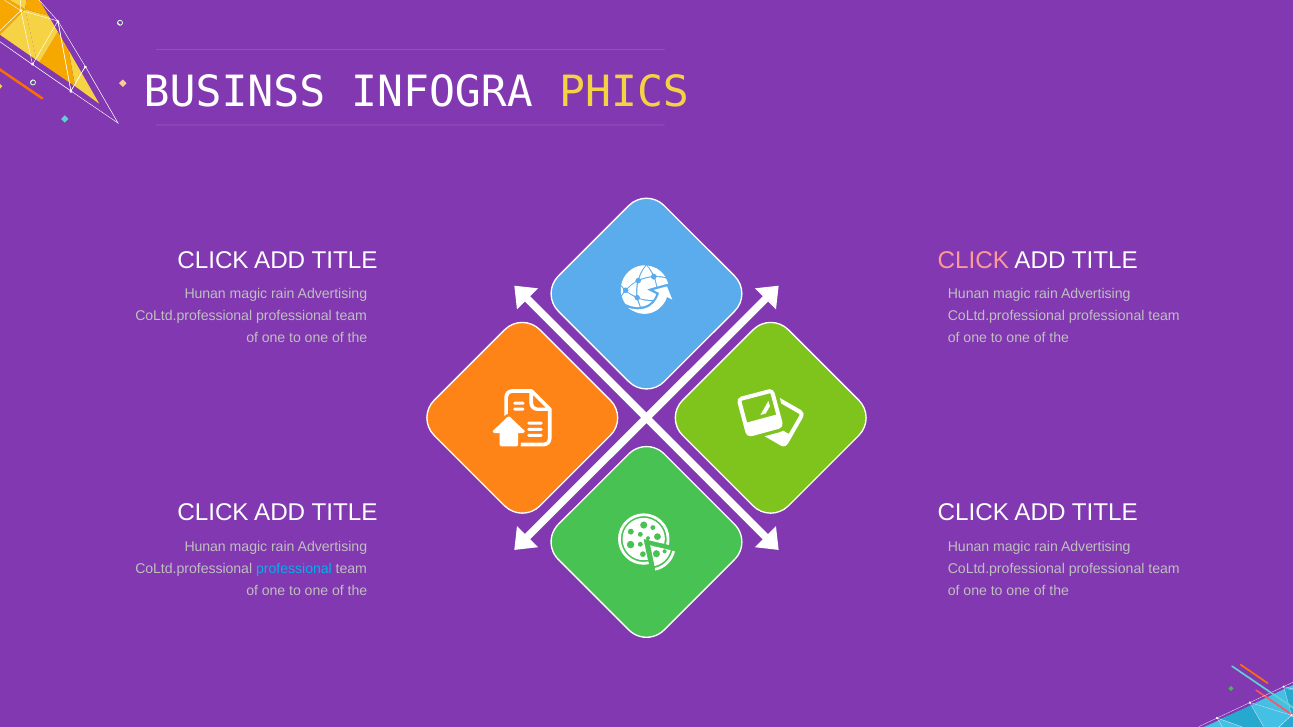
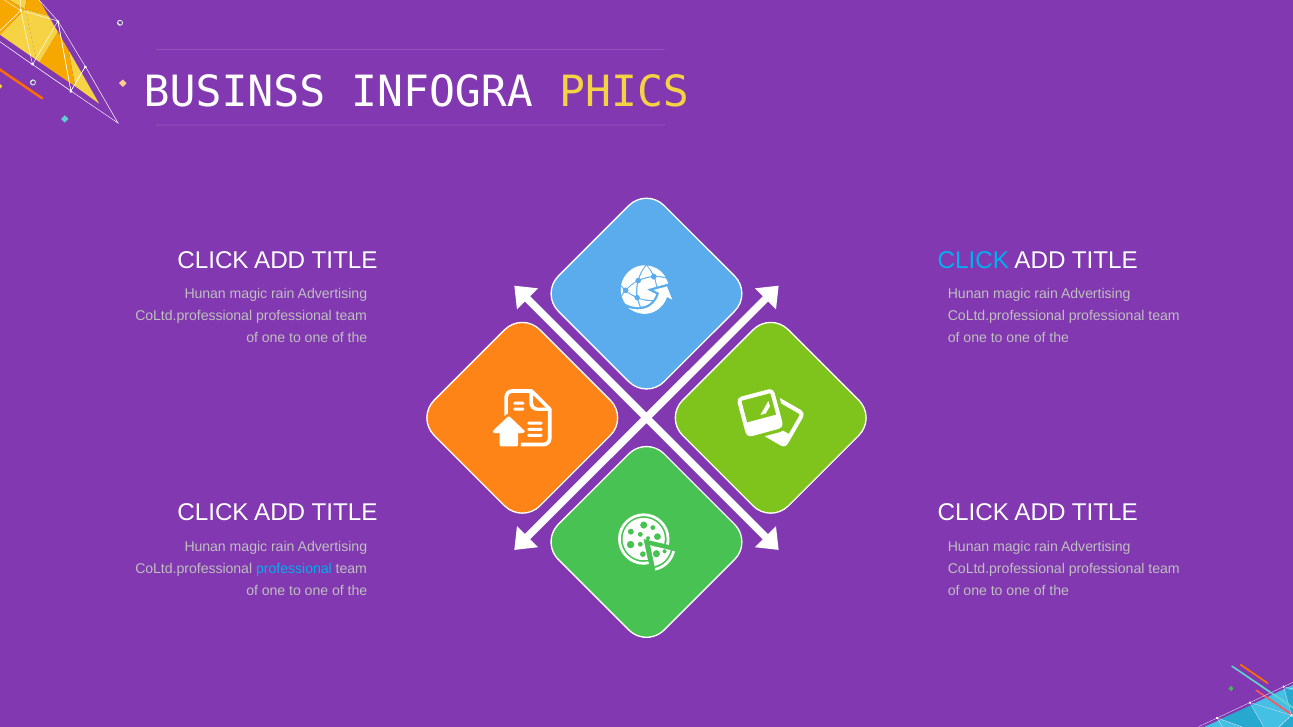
CLICK at (973, 260) colour: pink -> light blue
